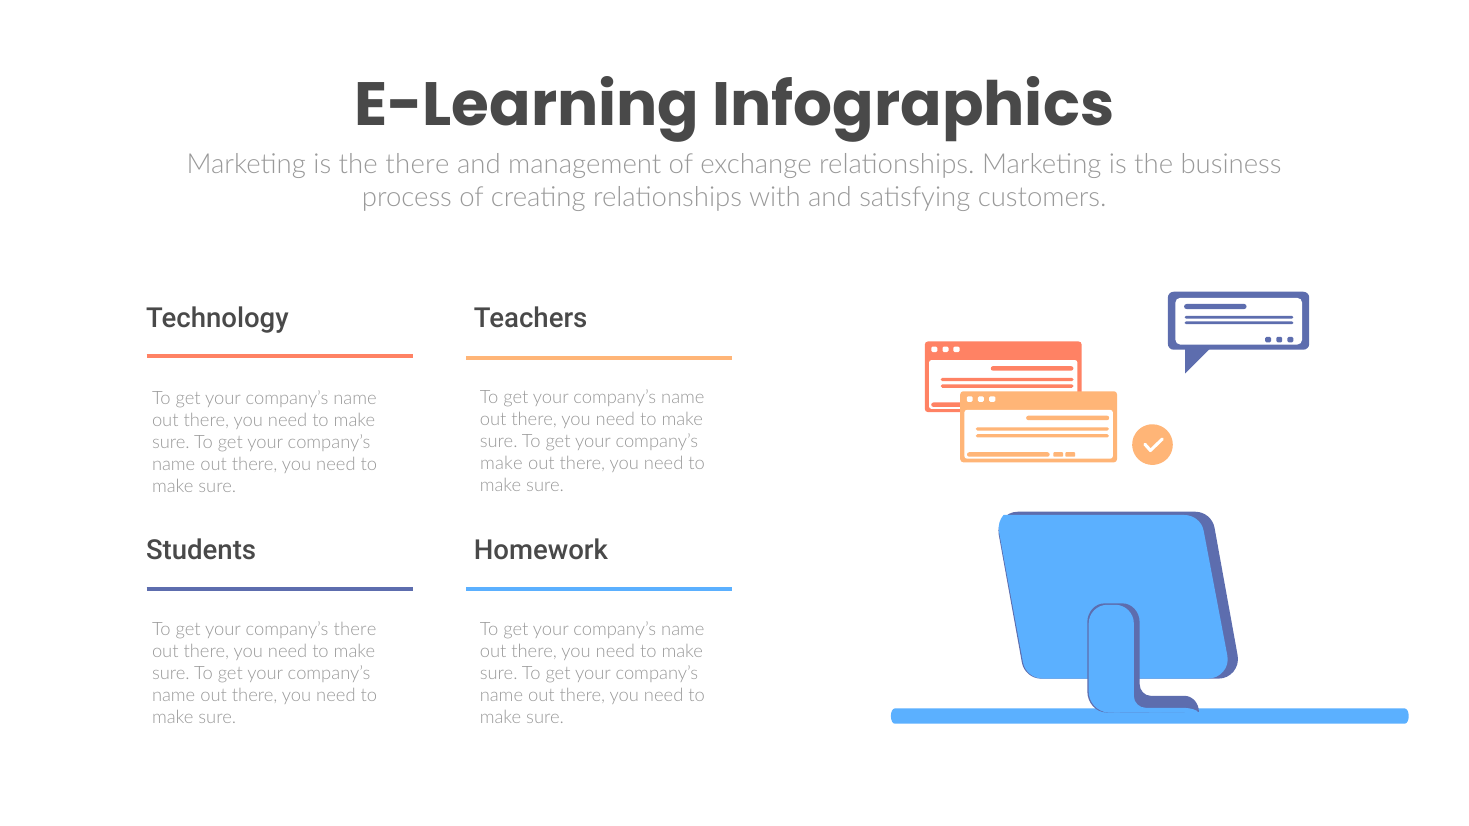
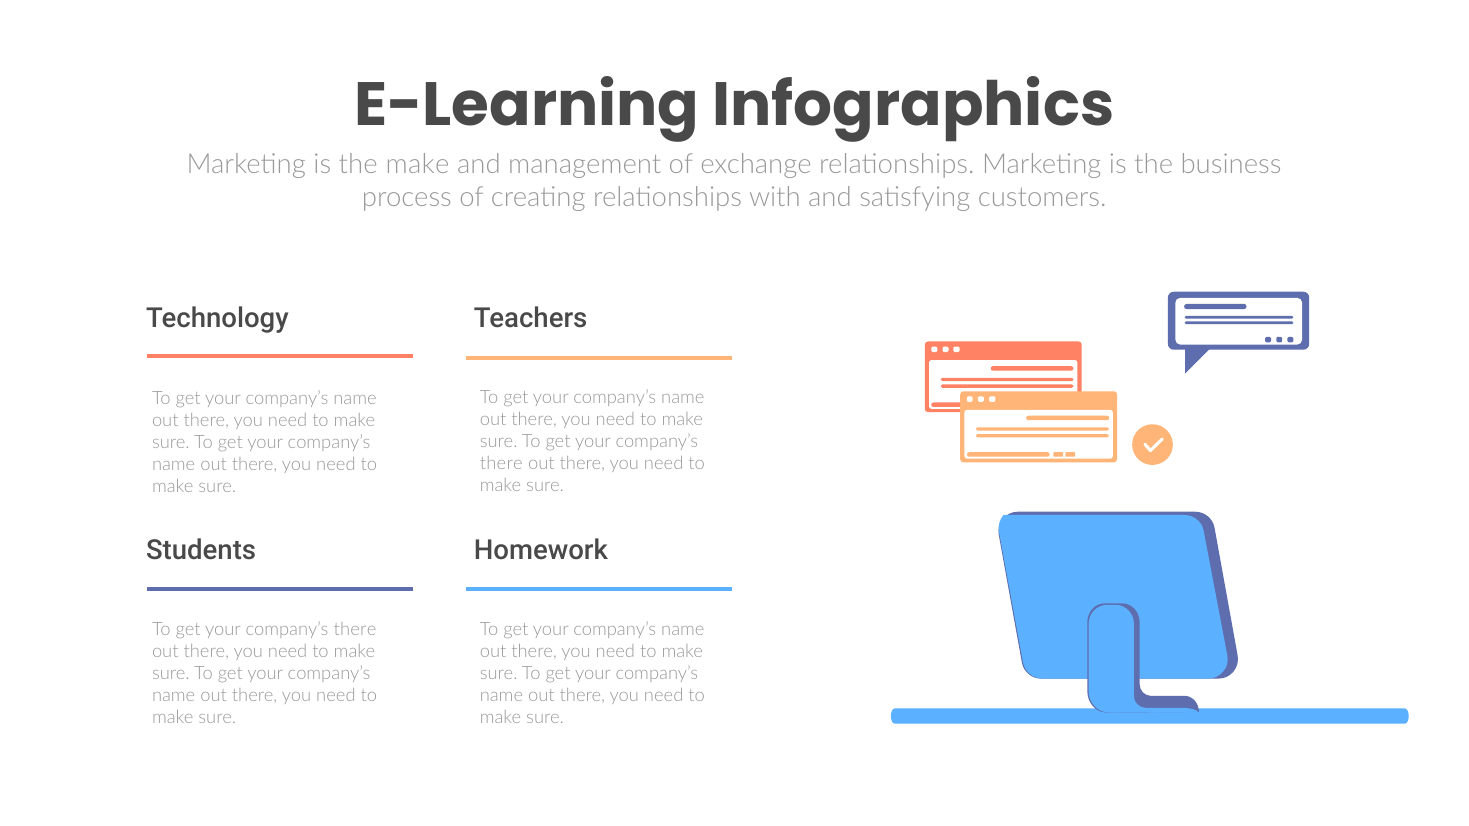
the there: there -> make
make at (501, 464): make -> there
